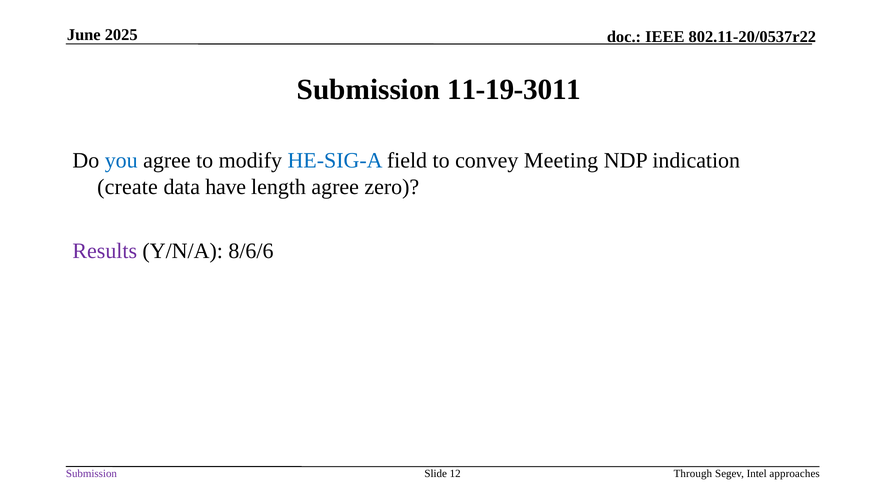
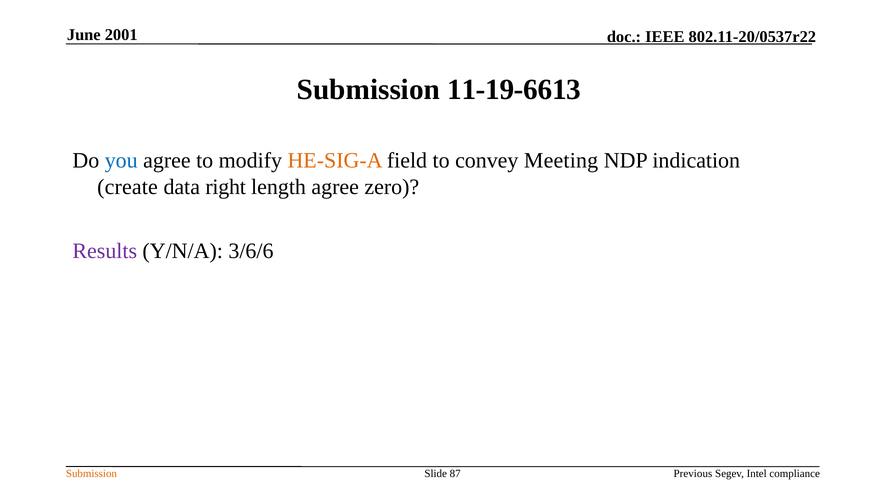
2025: 2025 -> 2001
11-19-3011: 11-19-3011 -> 11-19-6613
HE-SIG-A colour: blue -> orange
have: have -> right
8/6/6: 8/6/6 -> 3/6/6
Submission at (91, 474) colour: purple -> orange
12: 12 -> 87
Through: Through -> Previous
approaches: approaches -> compliance
